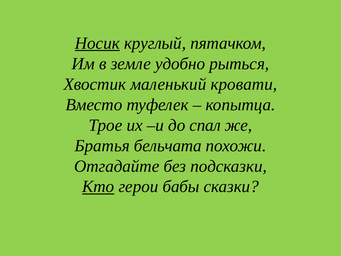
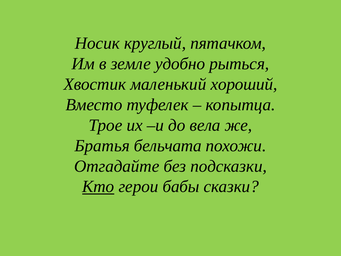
Носик underline: present -> none
кровати: кровати -> хороший
спал: спал -> вела
